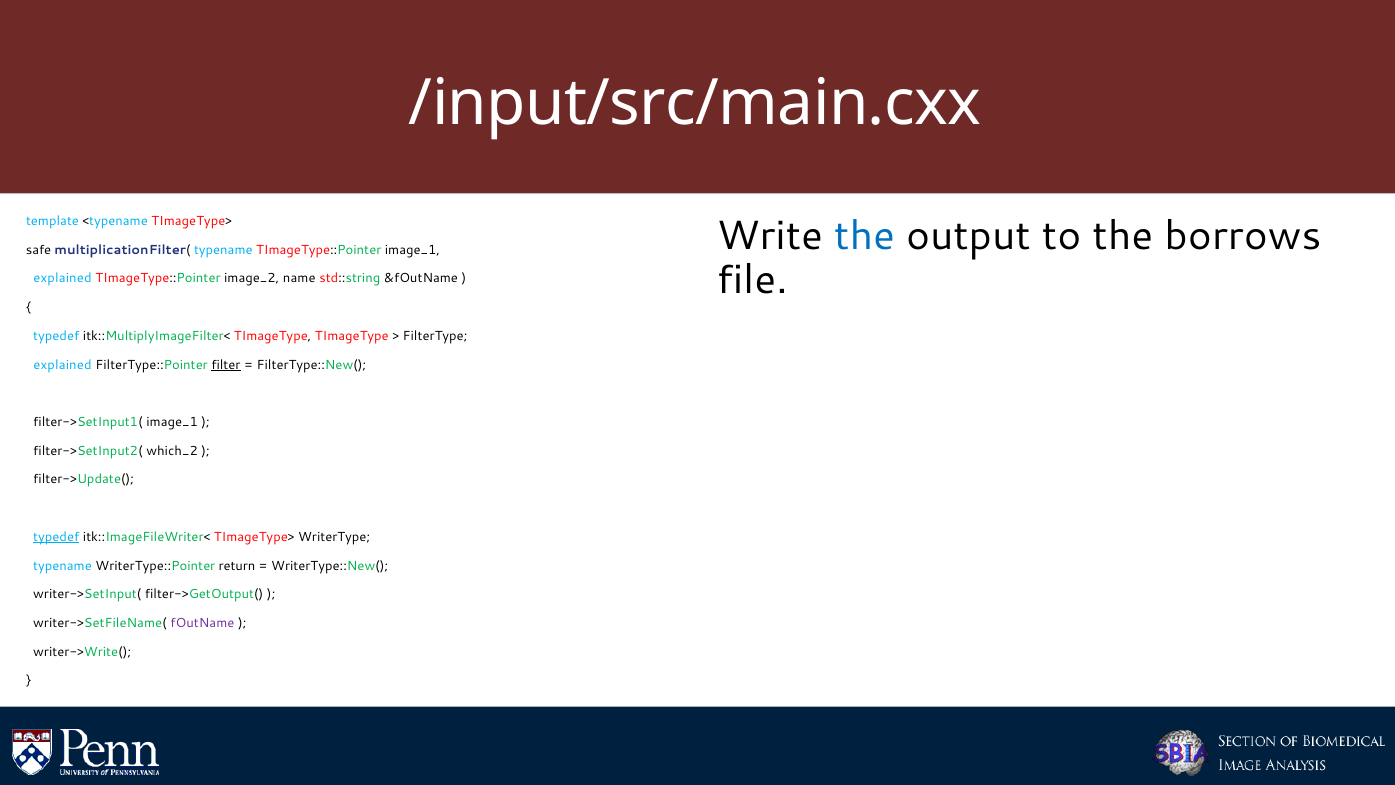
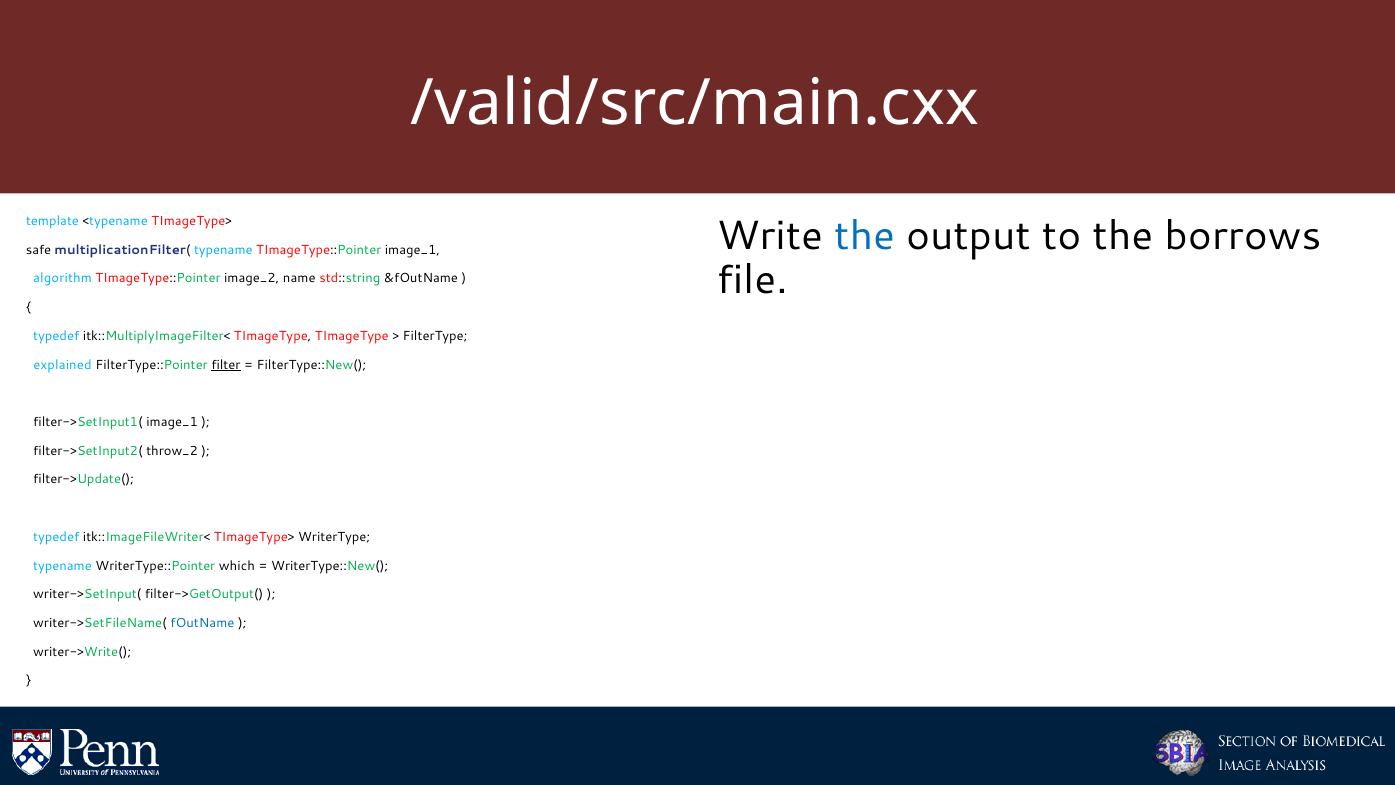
/input/src/main.cxx: /input/src/main.cxx -> /valid/src/main.cxx
explained at (63, 279): explained -> algorithm
which_2: which_2 -> throw_2
typedef at (56, 537) underline: present -> none
return: return -> which
fOutName colour: purple -> blue
